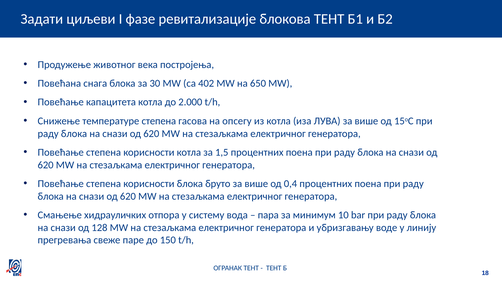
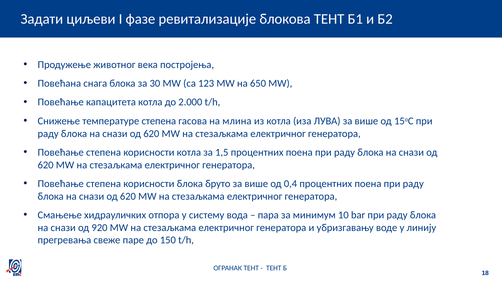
402: 402 -> 123
опсегу: опсегу -> млина
128: 128 -> 920
